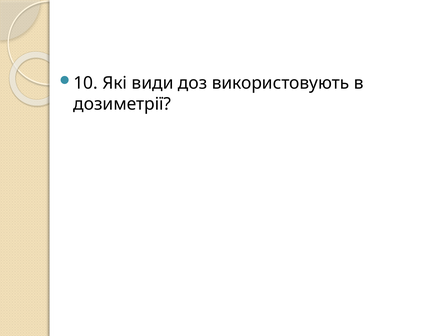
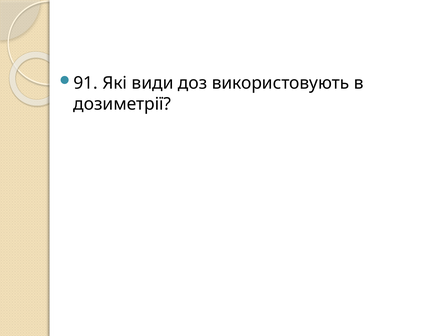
10: 10 -> 91
